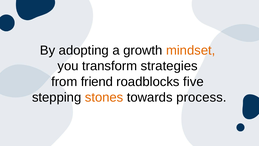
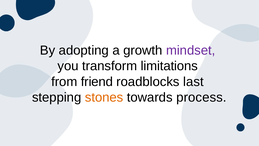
mindset colour: orange -> purple
strategies: strategies -> limitations
five: five -> last
